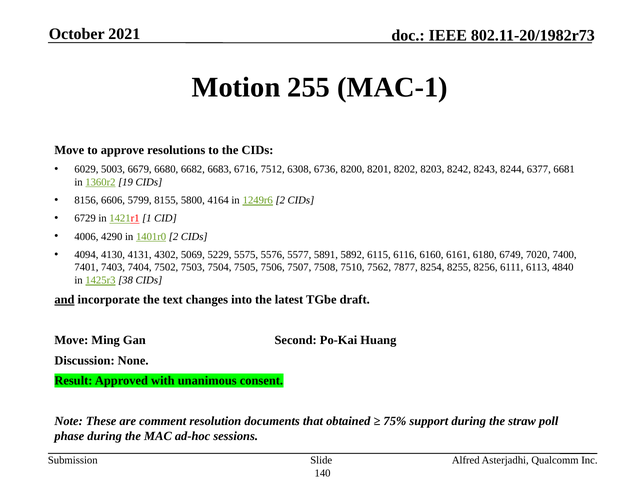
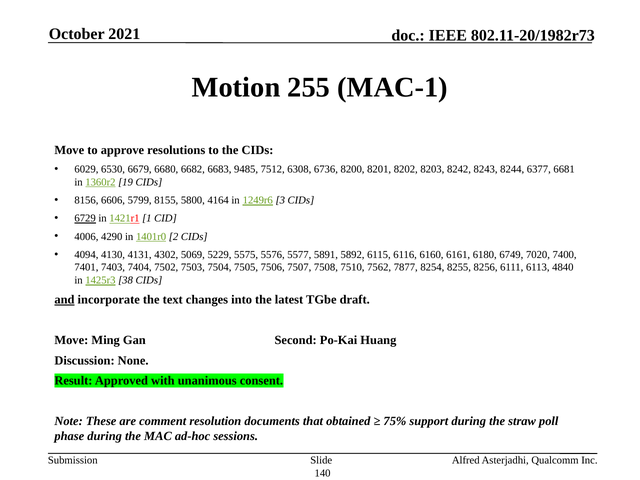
5003: 5003 -> 6530
6716: 6716 -> 9485
1249r6 2: 2 -> 3
6729 underline: none -> present
